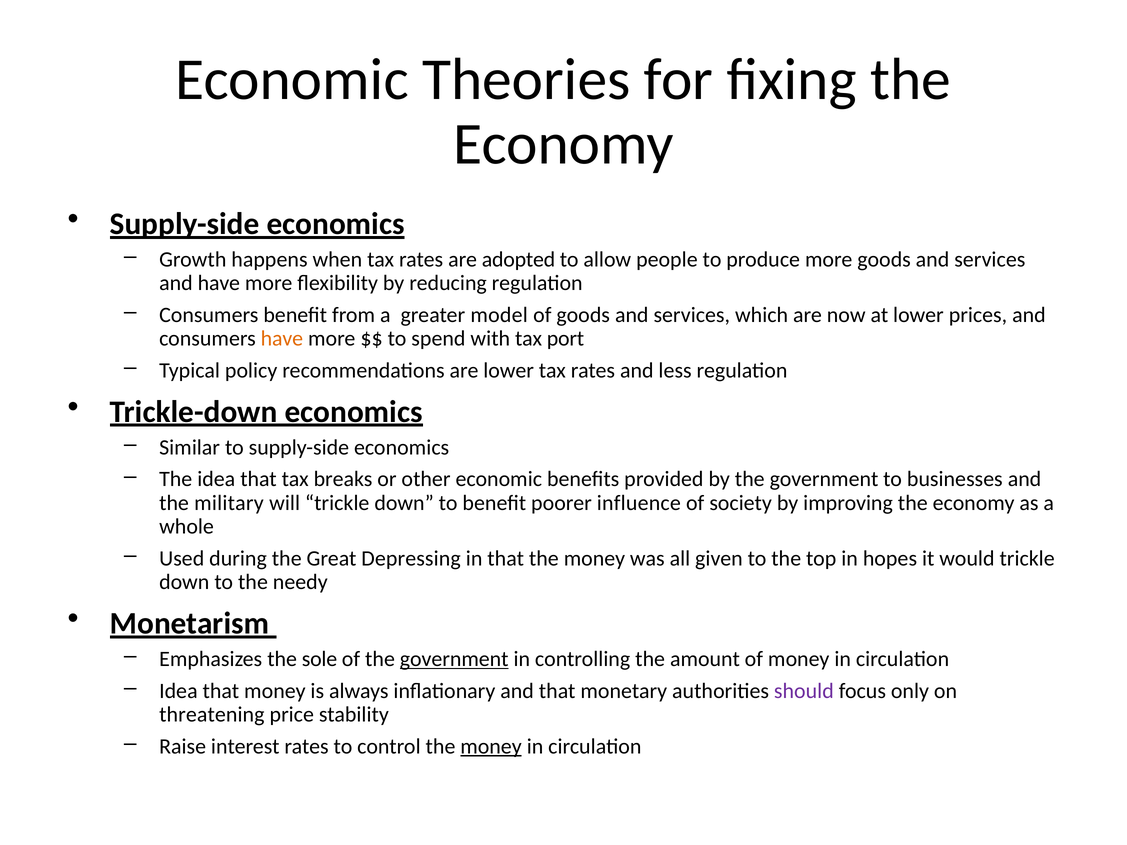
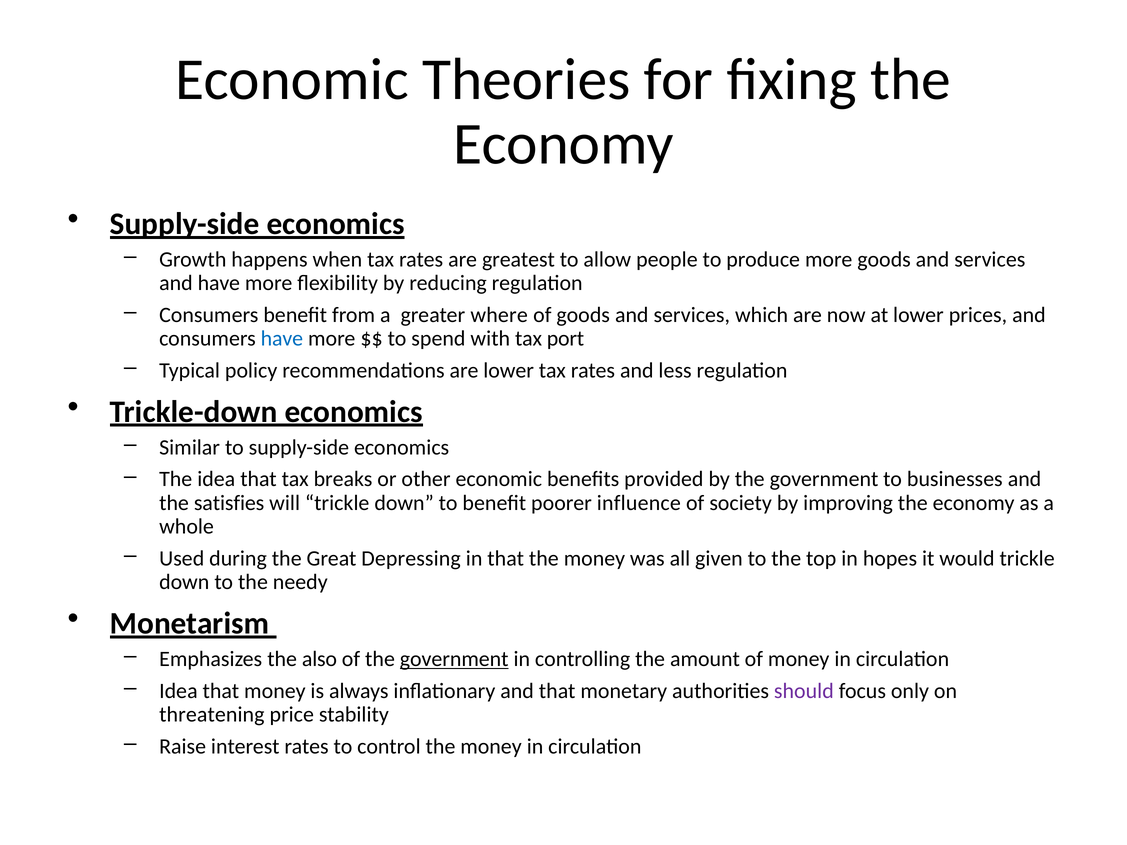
adopted: adopted -> greatest
model: model -> where
have at (282, 339) colour: orange -> blue
military: military -> satisfies
sole: sole -> also
money at (491, 747) underline: present -> none
